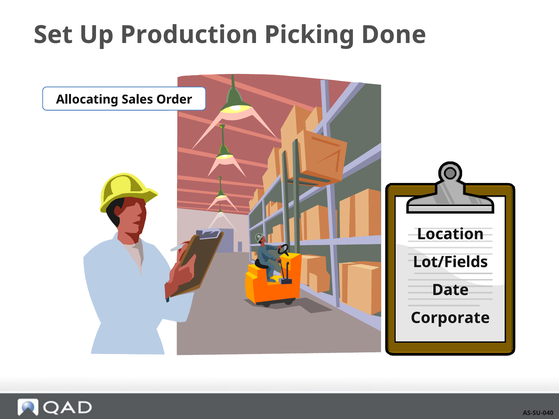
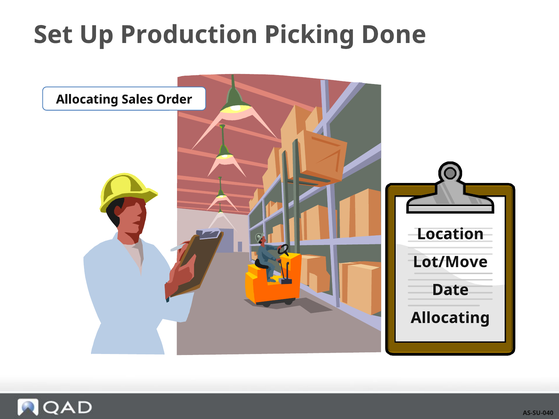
Lot/Fields: Lot/Fields -> Lot/Move
Corporate at (450, 318): Corporate -> Allocating
